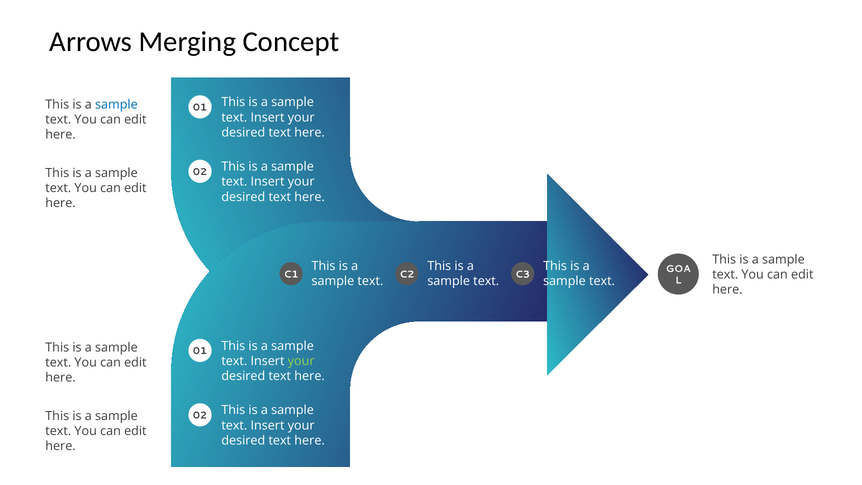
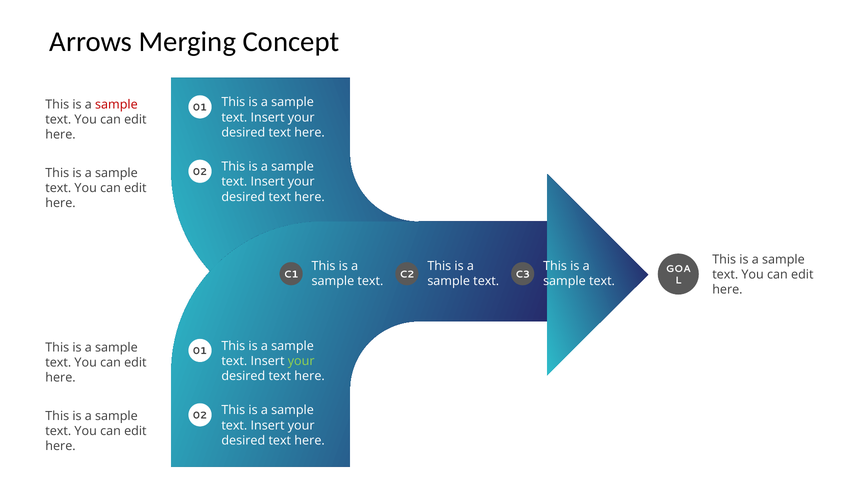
sample at (116, 105) colour: blue -> red
